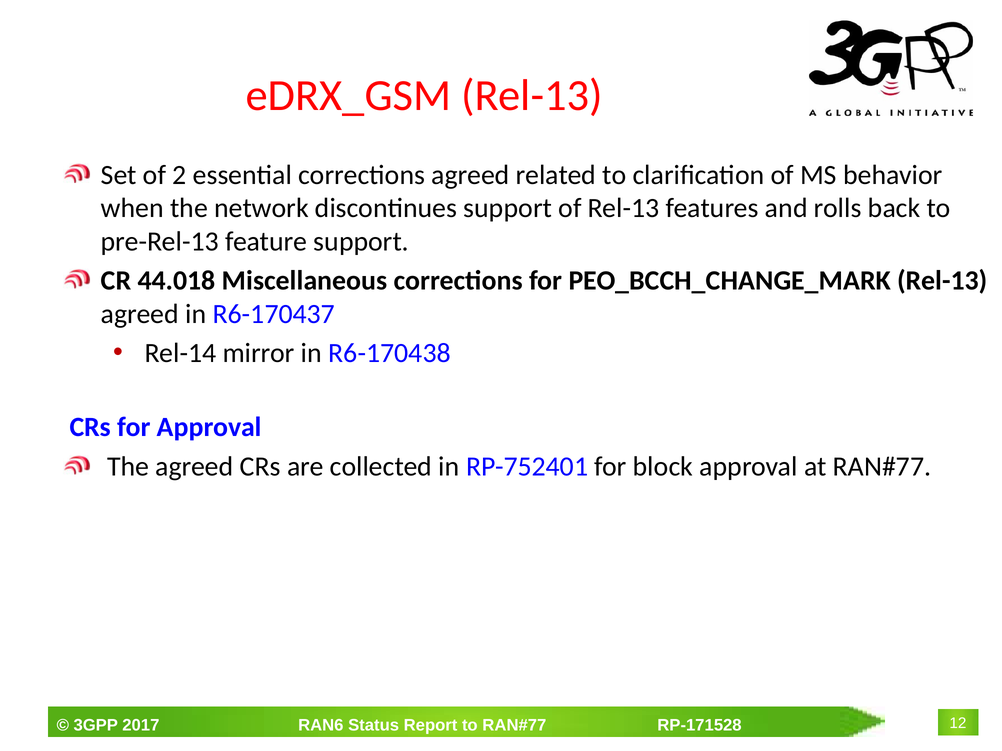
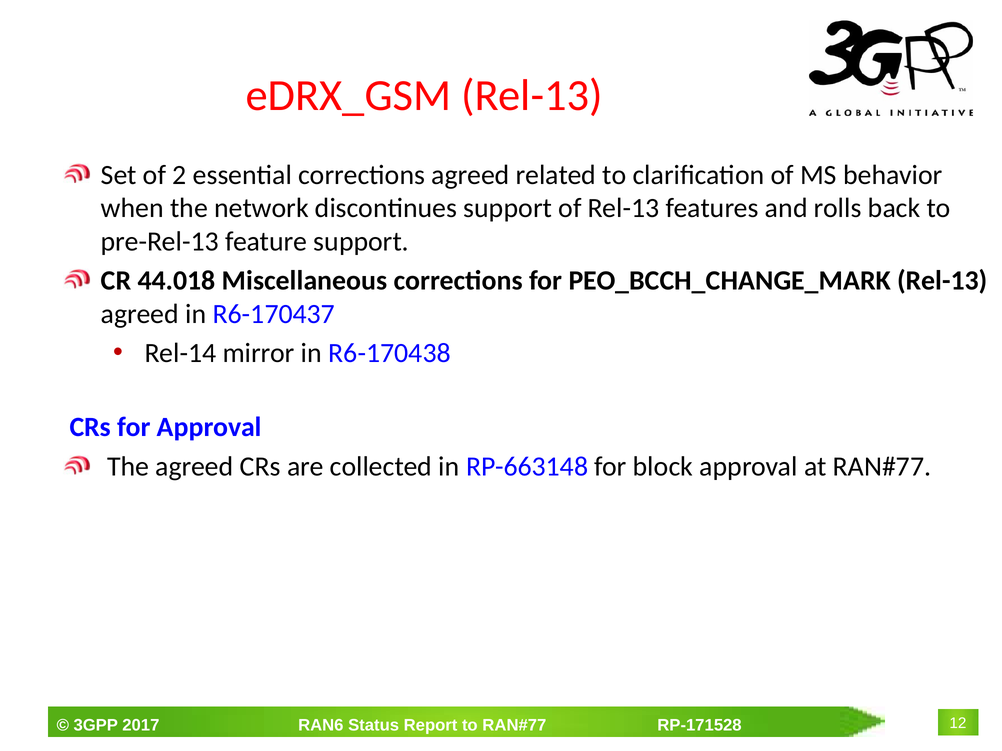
RP-752401: RP-752401 -> RP-663148
